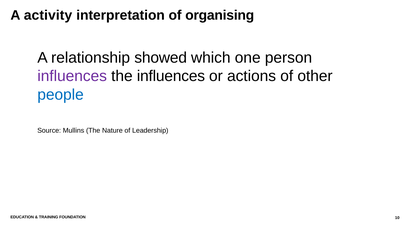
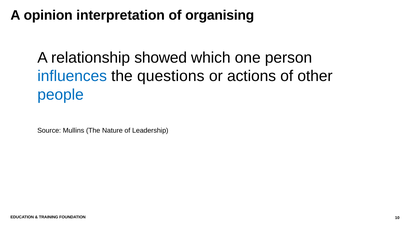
activity: activity -> opinion
influences at (72, 76) colour: purple -> blue
the influences: influences -> questions
